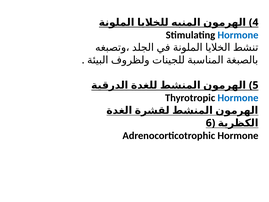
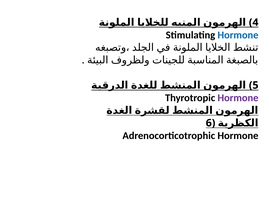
Hormone at (238, 98) colour: blue -> purple
